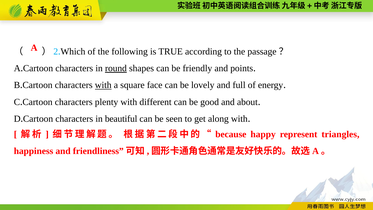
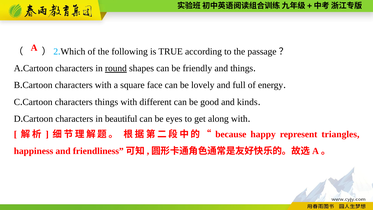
and points: points -> things
with at (103, 85) underline: present -> none
characters plenty: plenty -> things
about: about -> kinds
seen: seen -> eyes
